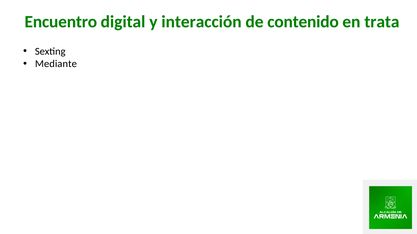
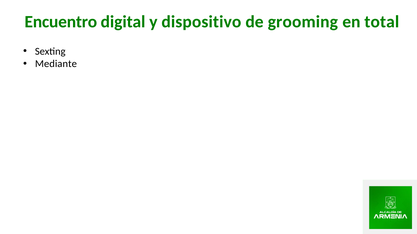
interacción: interacción -> dispositivo
contenido: contenido -> grooming
trata: trata -> total
